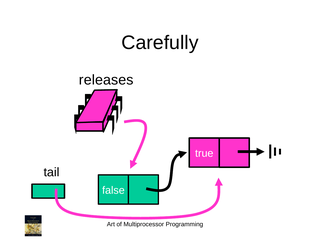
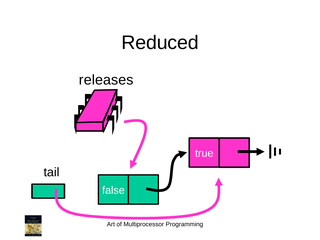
Carefully: Carefully -> Reduced
